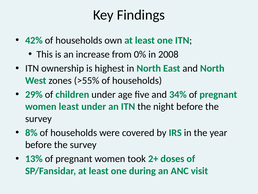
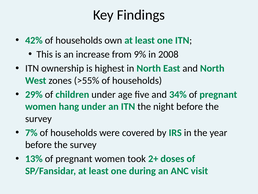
0%: 0% -> 9%
women least: least -> hang
8%: 8% -> 7%
